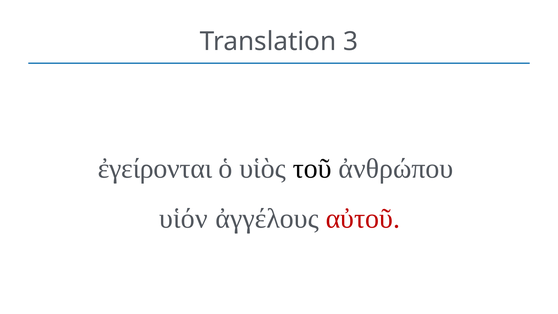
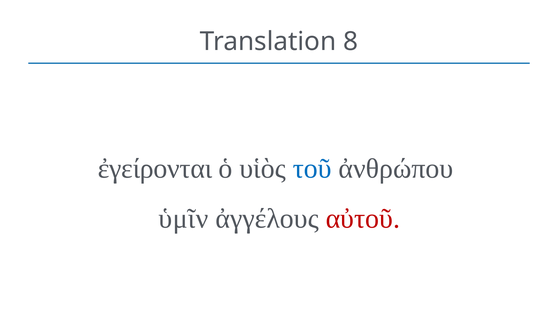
3: 3 -> 8
τοῦ colour: black -> blue
υἱόν: υἱόν -> ὑμῖν
